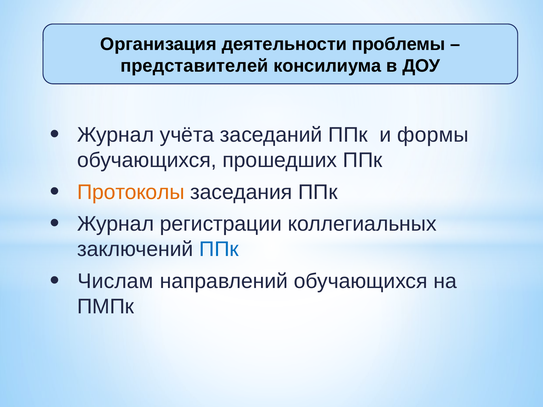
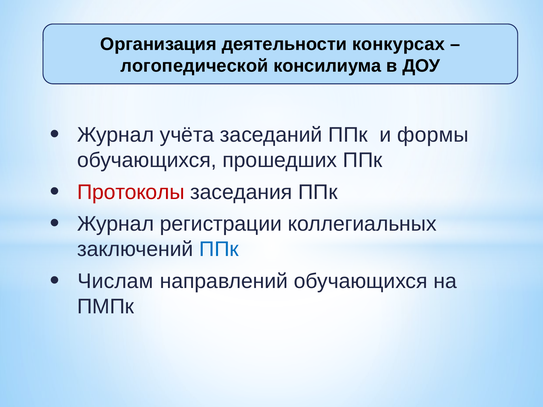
проблемы: проблемы -> конкурсах
представителей: представителей -> логопедической
Протоколы colour: orange -> red
